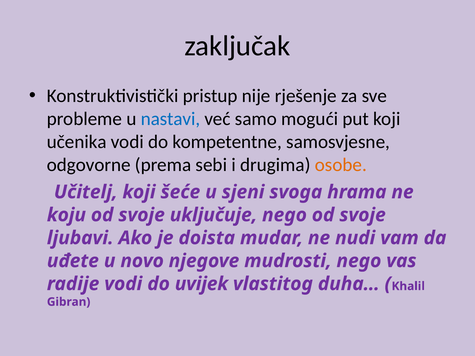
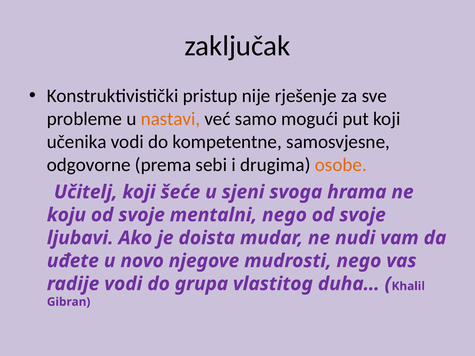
nastavi colour: blue -> orange
uključuje: uključuje -> mentalni
uvijek: uvijek -> grupa
